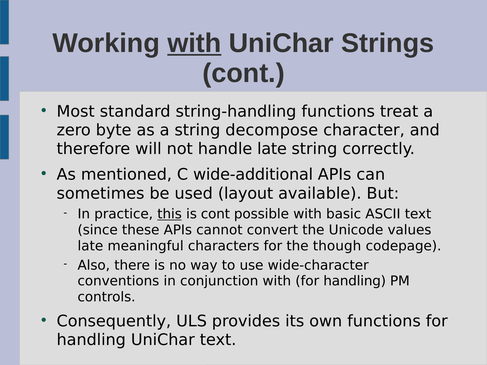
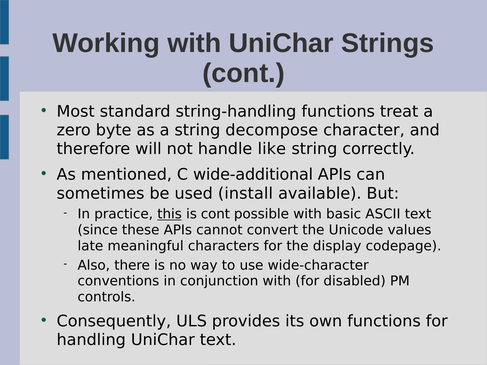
with at (194, 43) underline: present -> none
handle late: late -> like
layout: layout -> install
though: though -> display
with for handling: handling -> disabled
